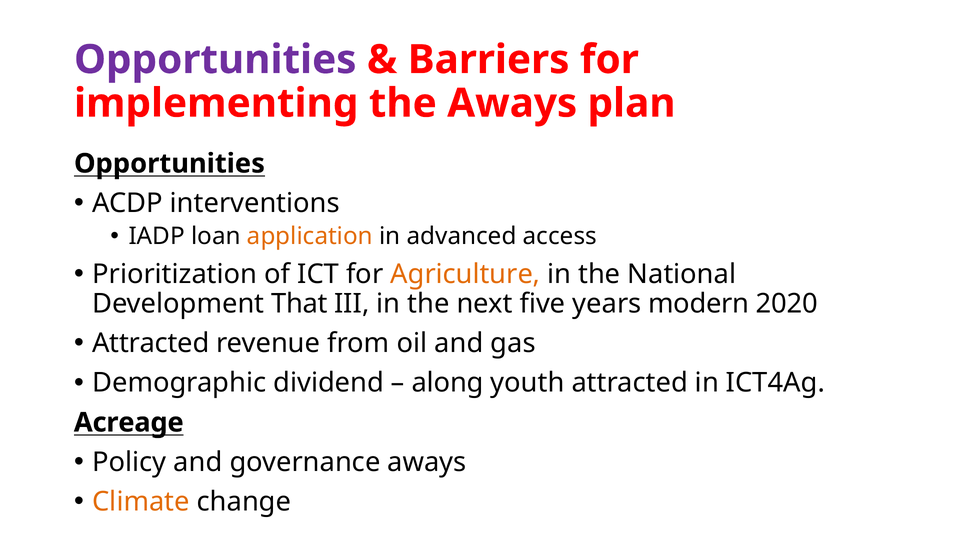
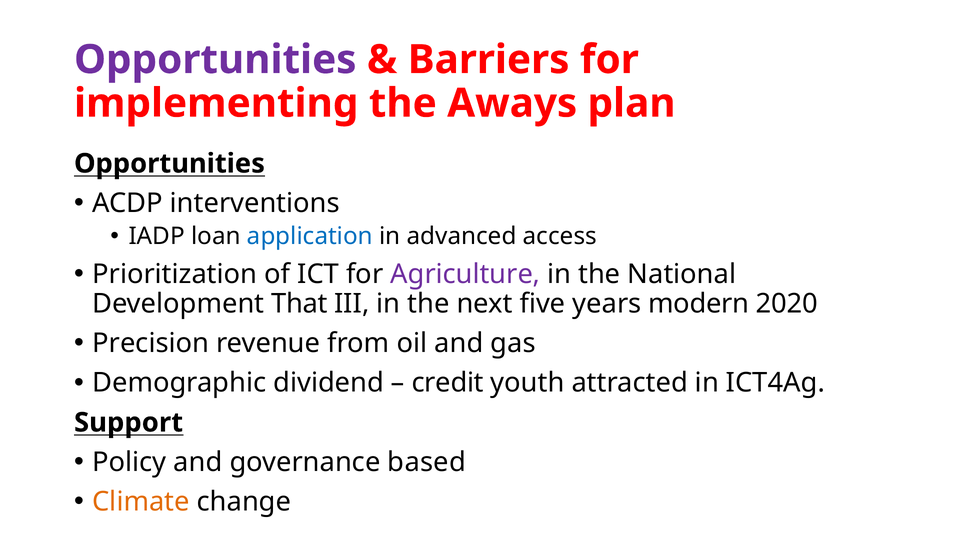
application colour: orange -> blue
Agriculture colour: orange -> purple
Attracted at (151, 343): Attracted -> Precision
along: along -> credit
Acreage: Acreage -> Support
governance aways: aways -> based
